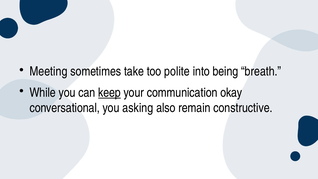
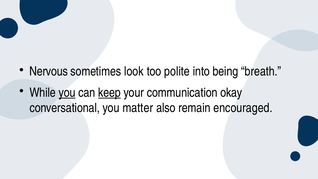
Meeting: Meeting -> Nervous
take: take -> look
you at (67, 92) underline: none -> present
asking: asking -> matter
constructive: constructive -> encouraged
